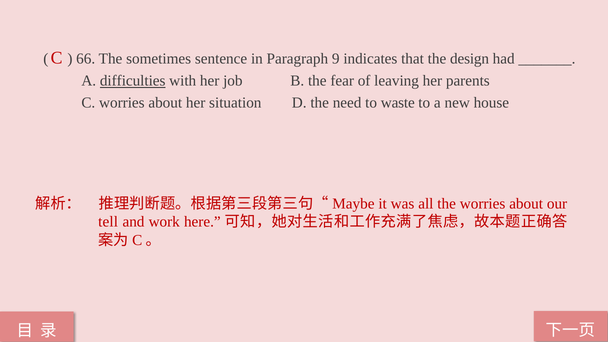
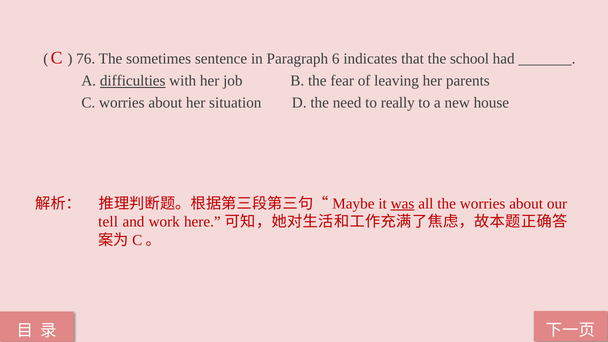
66: 66 -> 76
9: 9 -> 6
design: design -> school
waste: waste -> really
was underline: none -> present
